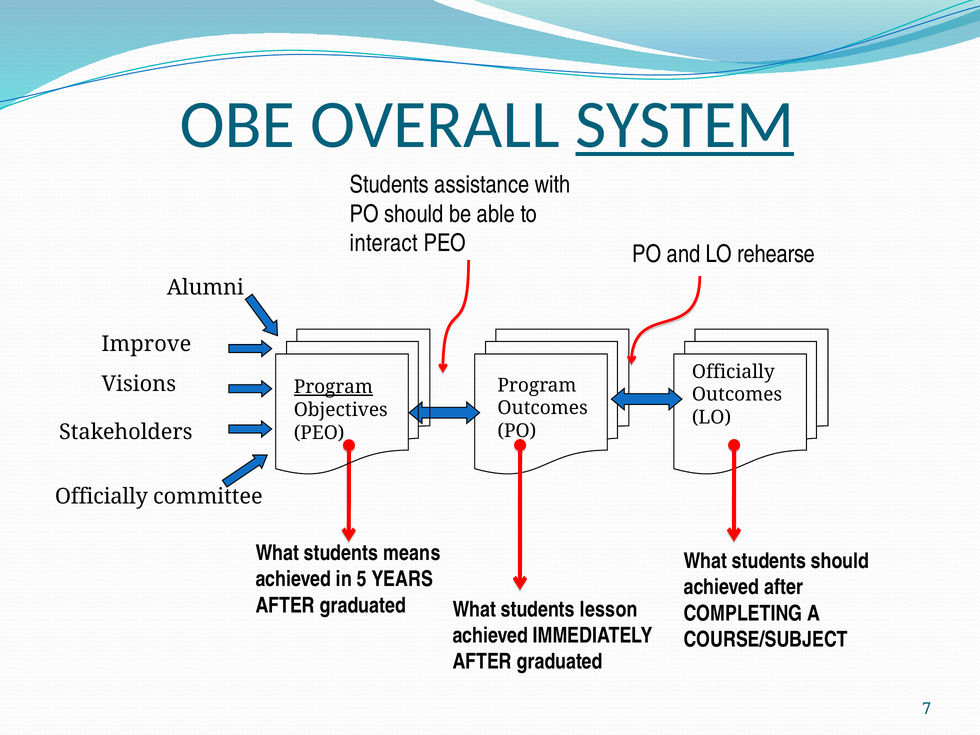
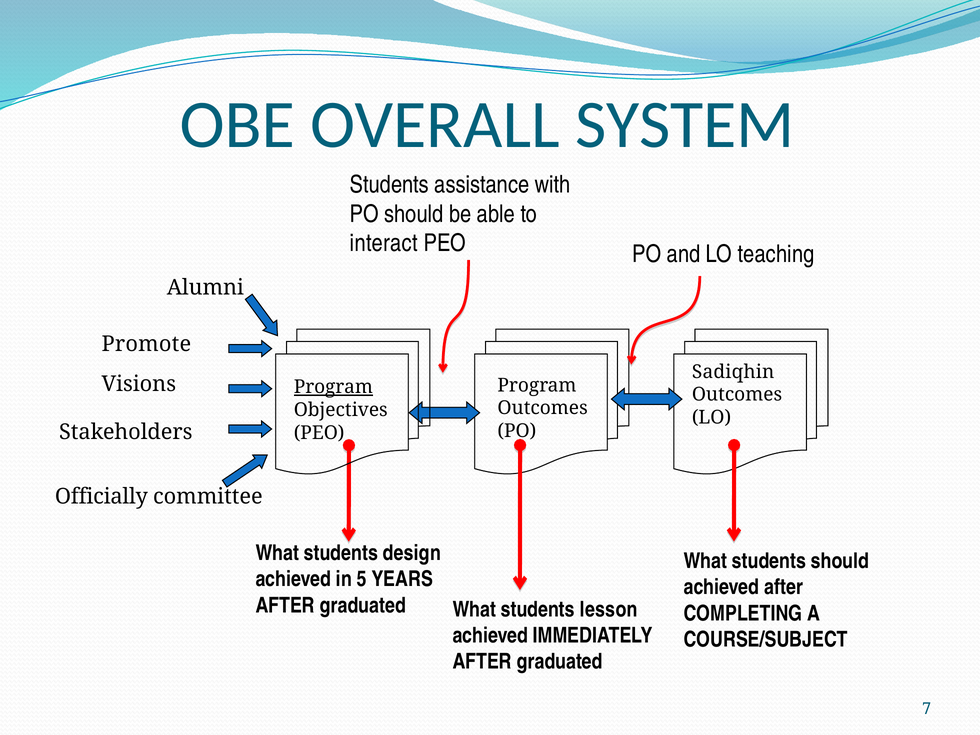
SYSTEM underline: present -> none
rehearse: rehearse -> teaching
Improve: Improve -> Promote
Officially at (733, 372): Officially -> Sadiqhin
means: means -> design
